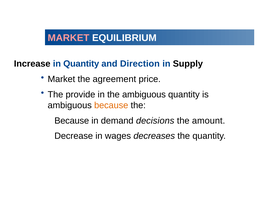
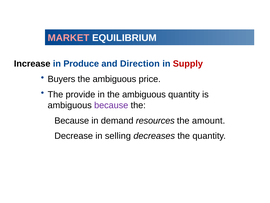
in Quantity: Quantity -> Produce
Supply colour: black -> red
Market at (61, 79): Market -> Buyers
agreement at (114, 79): agreement -> ambiguous
because at (111, 105) colour: orange -> purple
decisions: decisions -> resources
wages: wages -> selling
